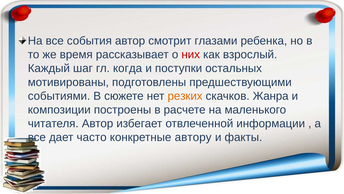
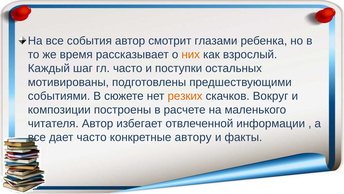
них colour: red -> orange
гл когда: когда -> часто
Жанра: Жанра -> Вокруг
